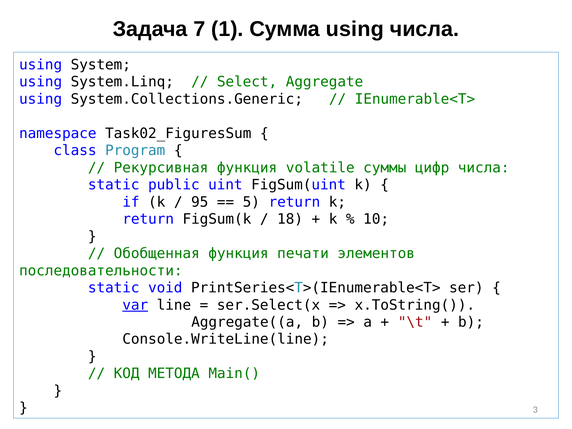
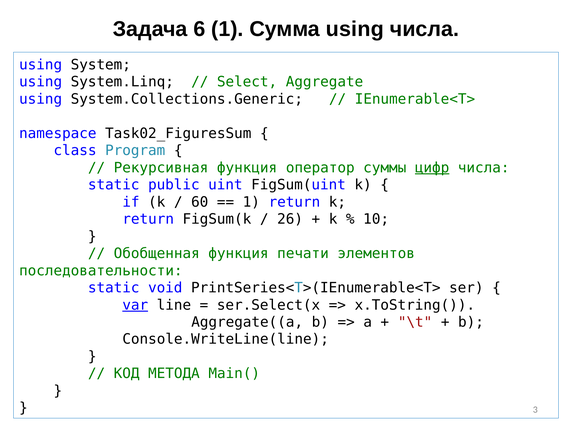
7: 7 -> 6
volatile: volatile -> оператор
цифр underline: none -> present
95: 95 -> 60
5 at (251, 202): 5 -> 1
18: 18 -> 26
